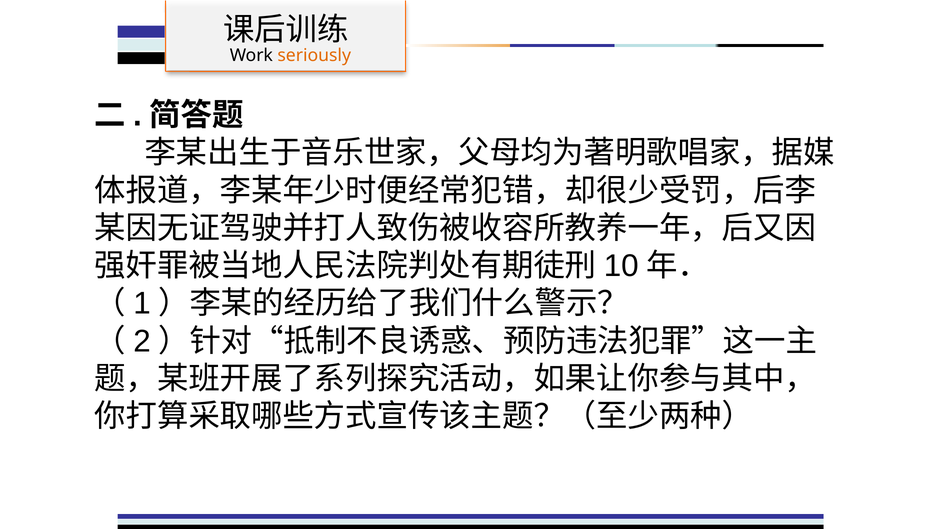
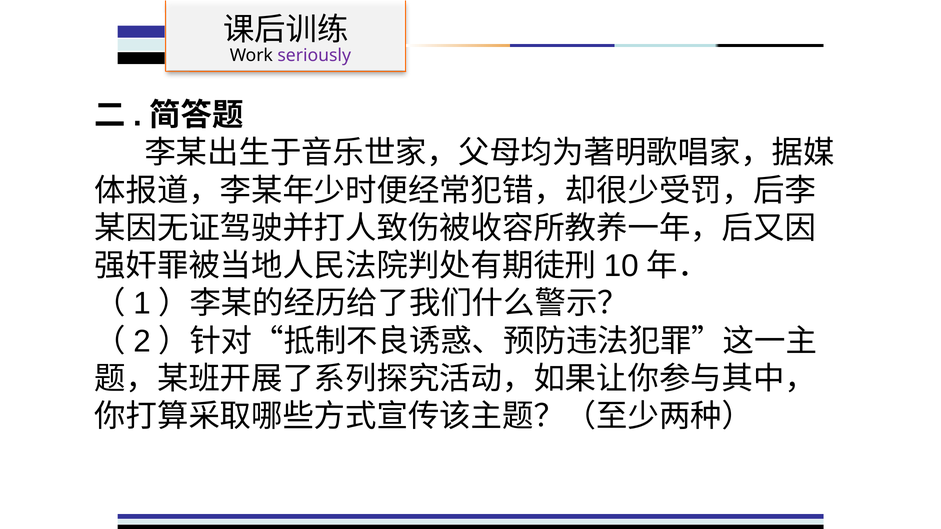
seriously colour: orange -> purple
